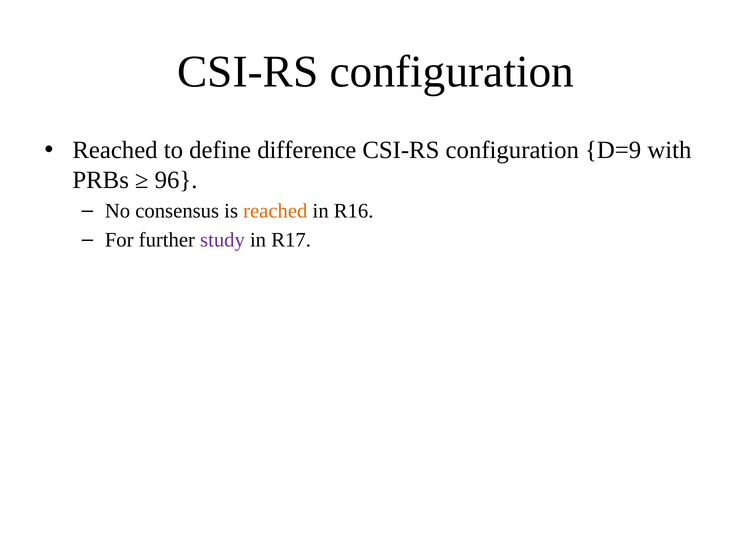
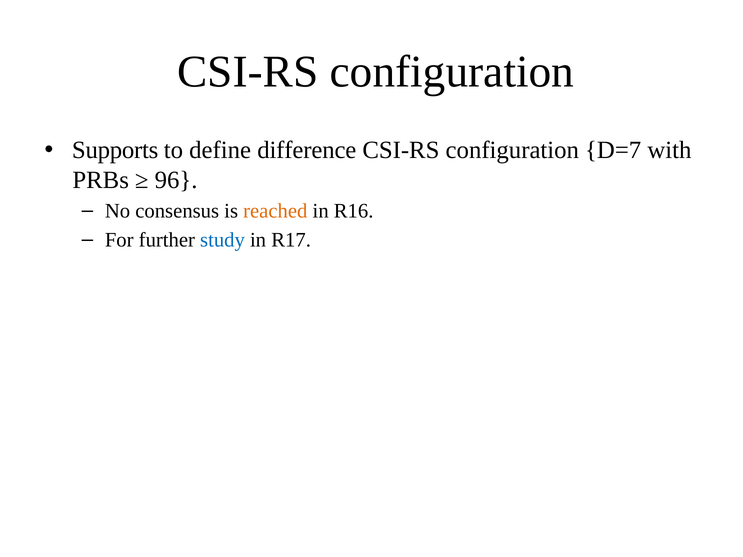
Reached at (115, 150): Reached -> Supports
D=9: D=9 -> D=7
study colour: purple -> blue
